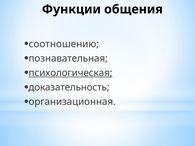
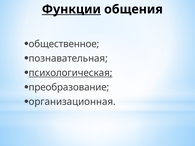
Функции underline: none -> present
соотношению: соотношению -> общественное
доказательность: доказательность -> преобразование
